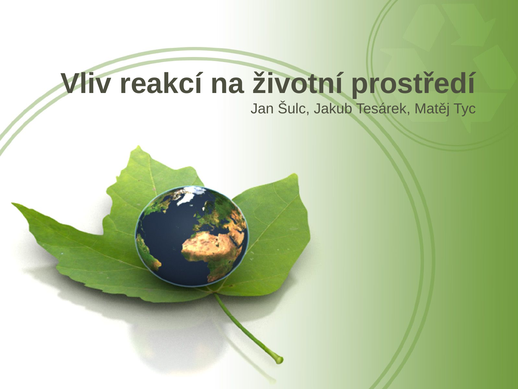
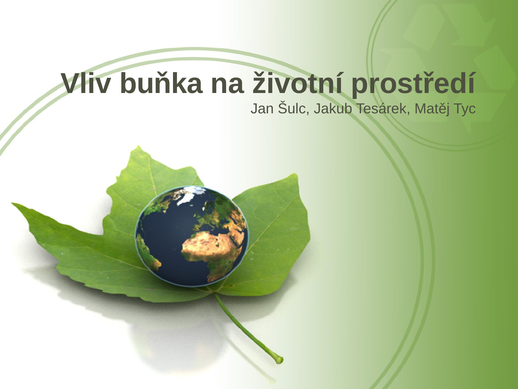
reakcí: reakcí -> buňka
